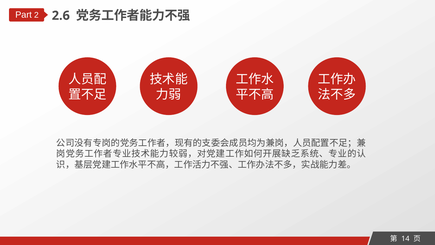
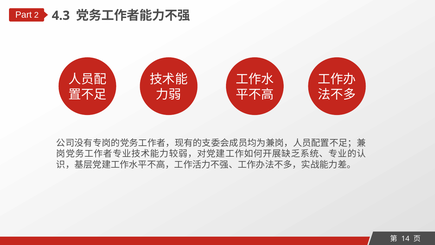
2.6: 2.6 -> 4.3
